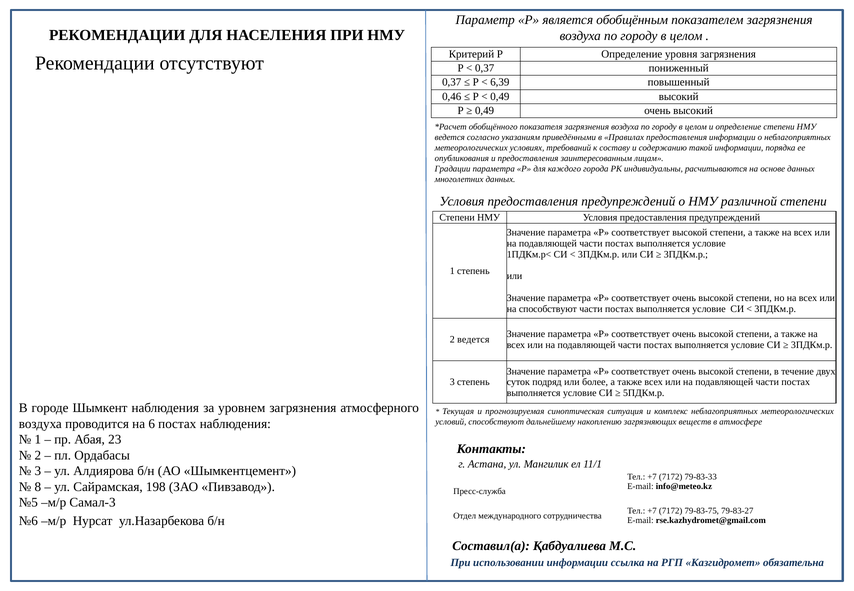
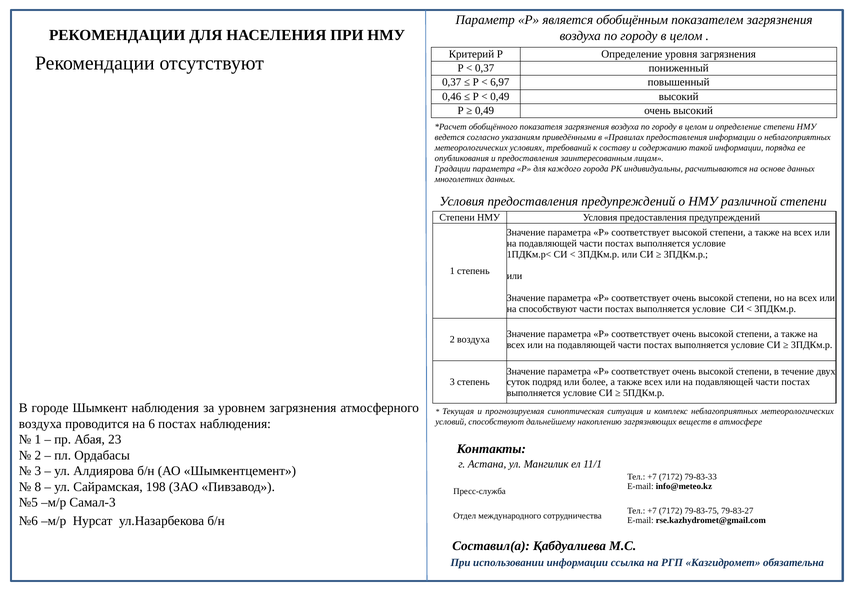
6,39: 6,39 -> 6,97
2 ведется: ведется -> воздуха
